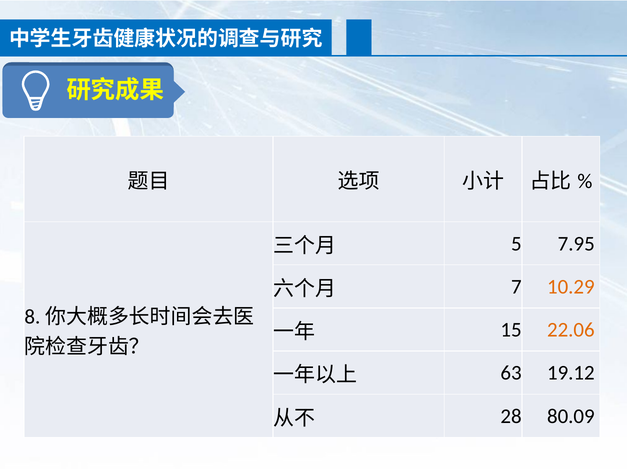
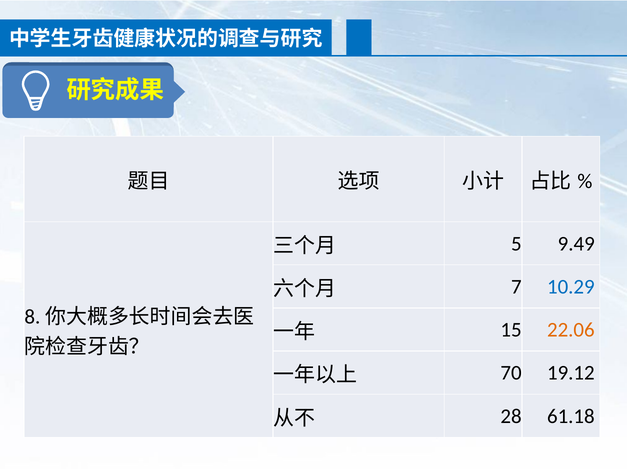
7.95: 7.95 -> 9.49
10.29 colour: orange -> blue
63: 63 -> 70
80.09: 80.09 -> 61.18
